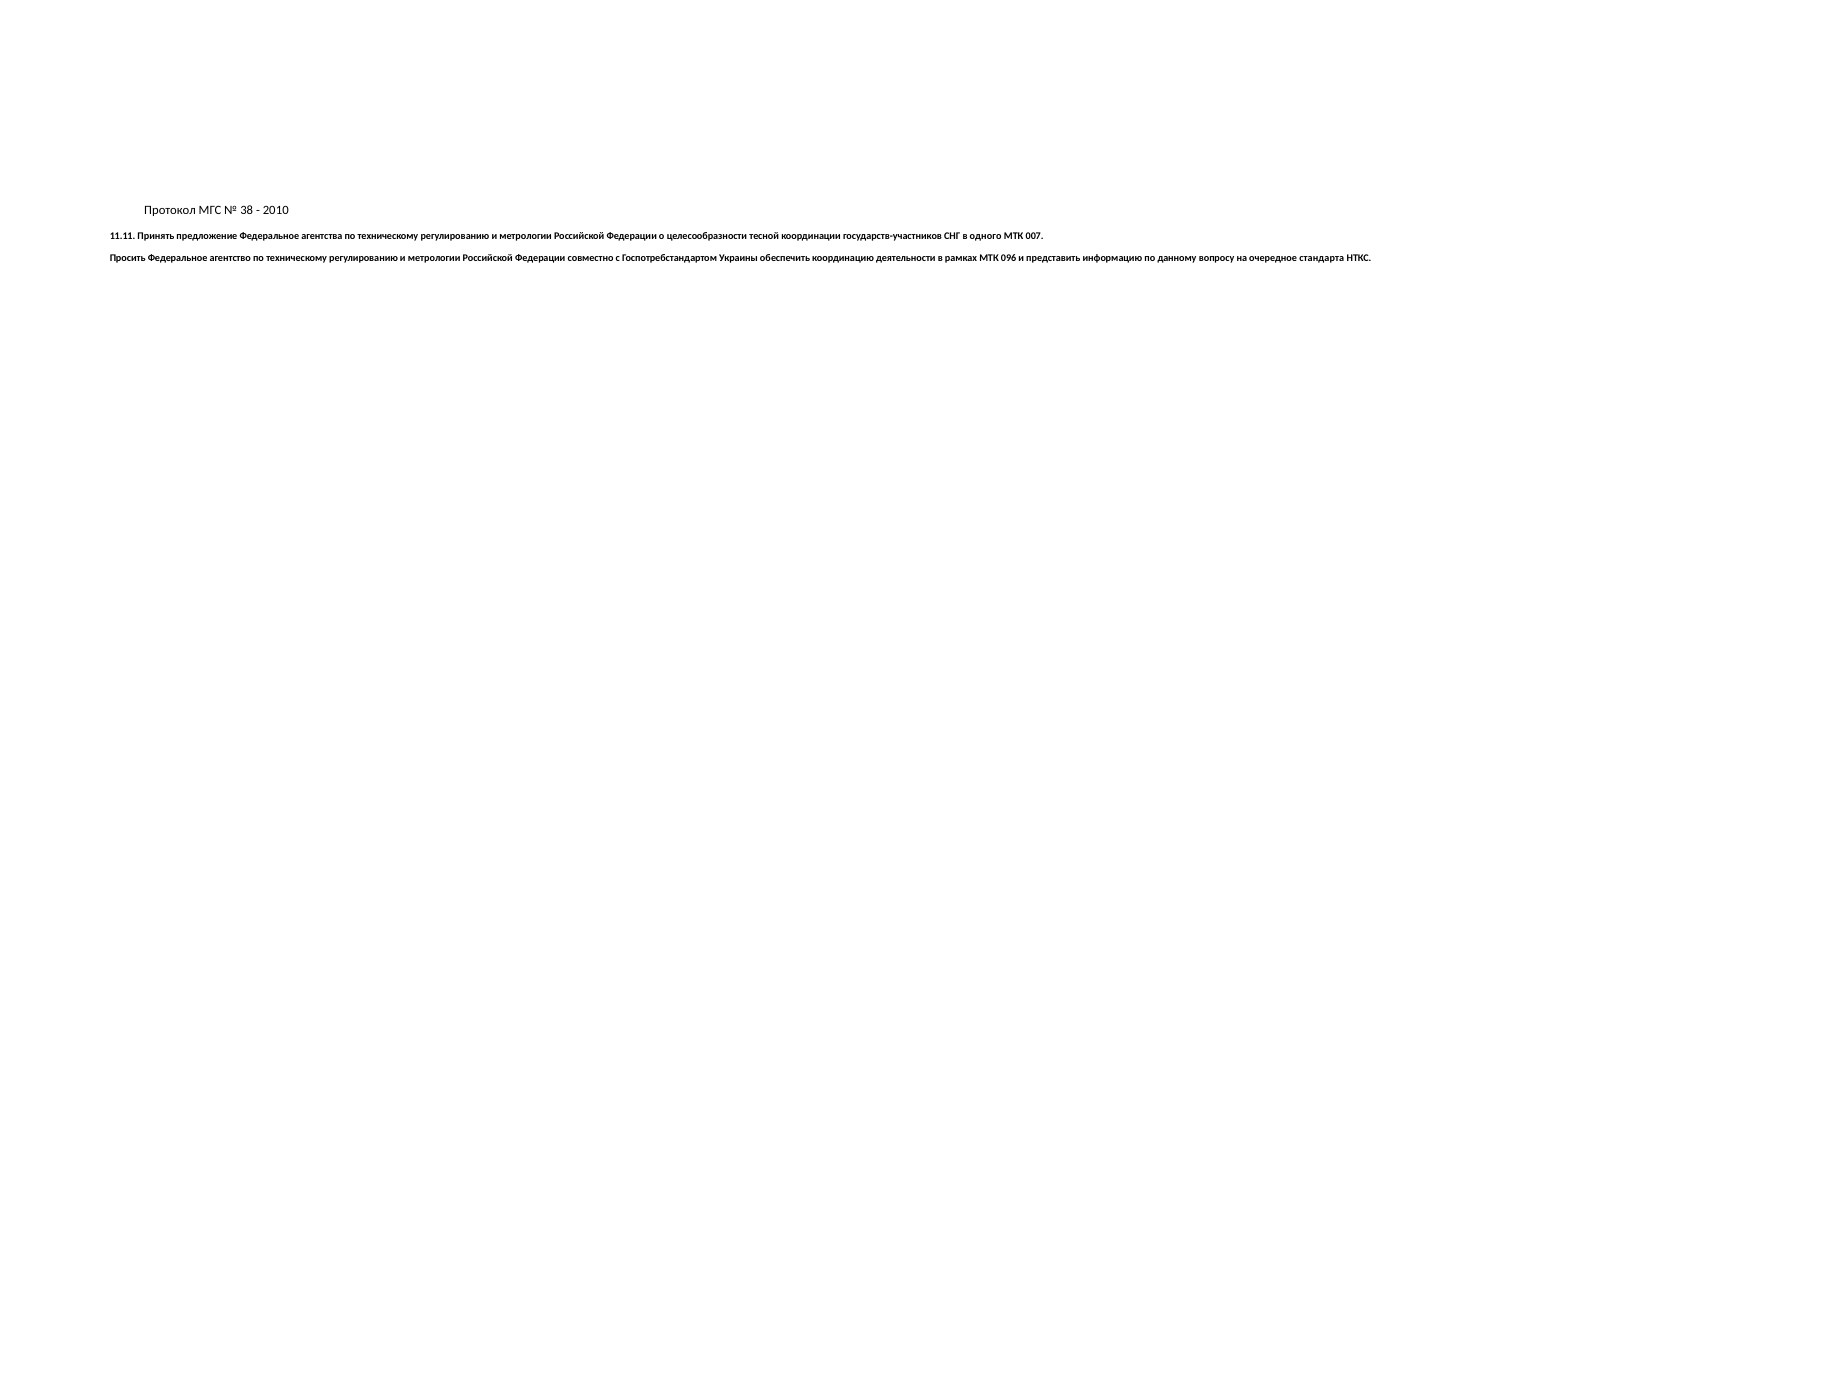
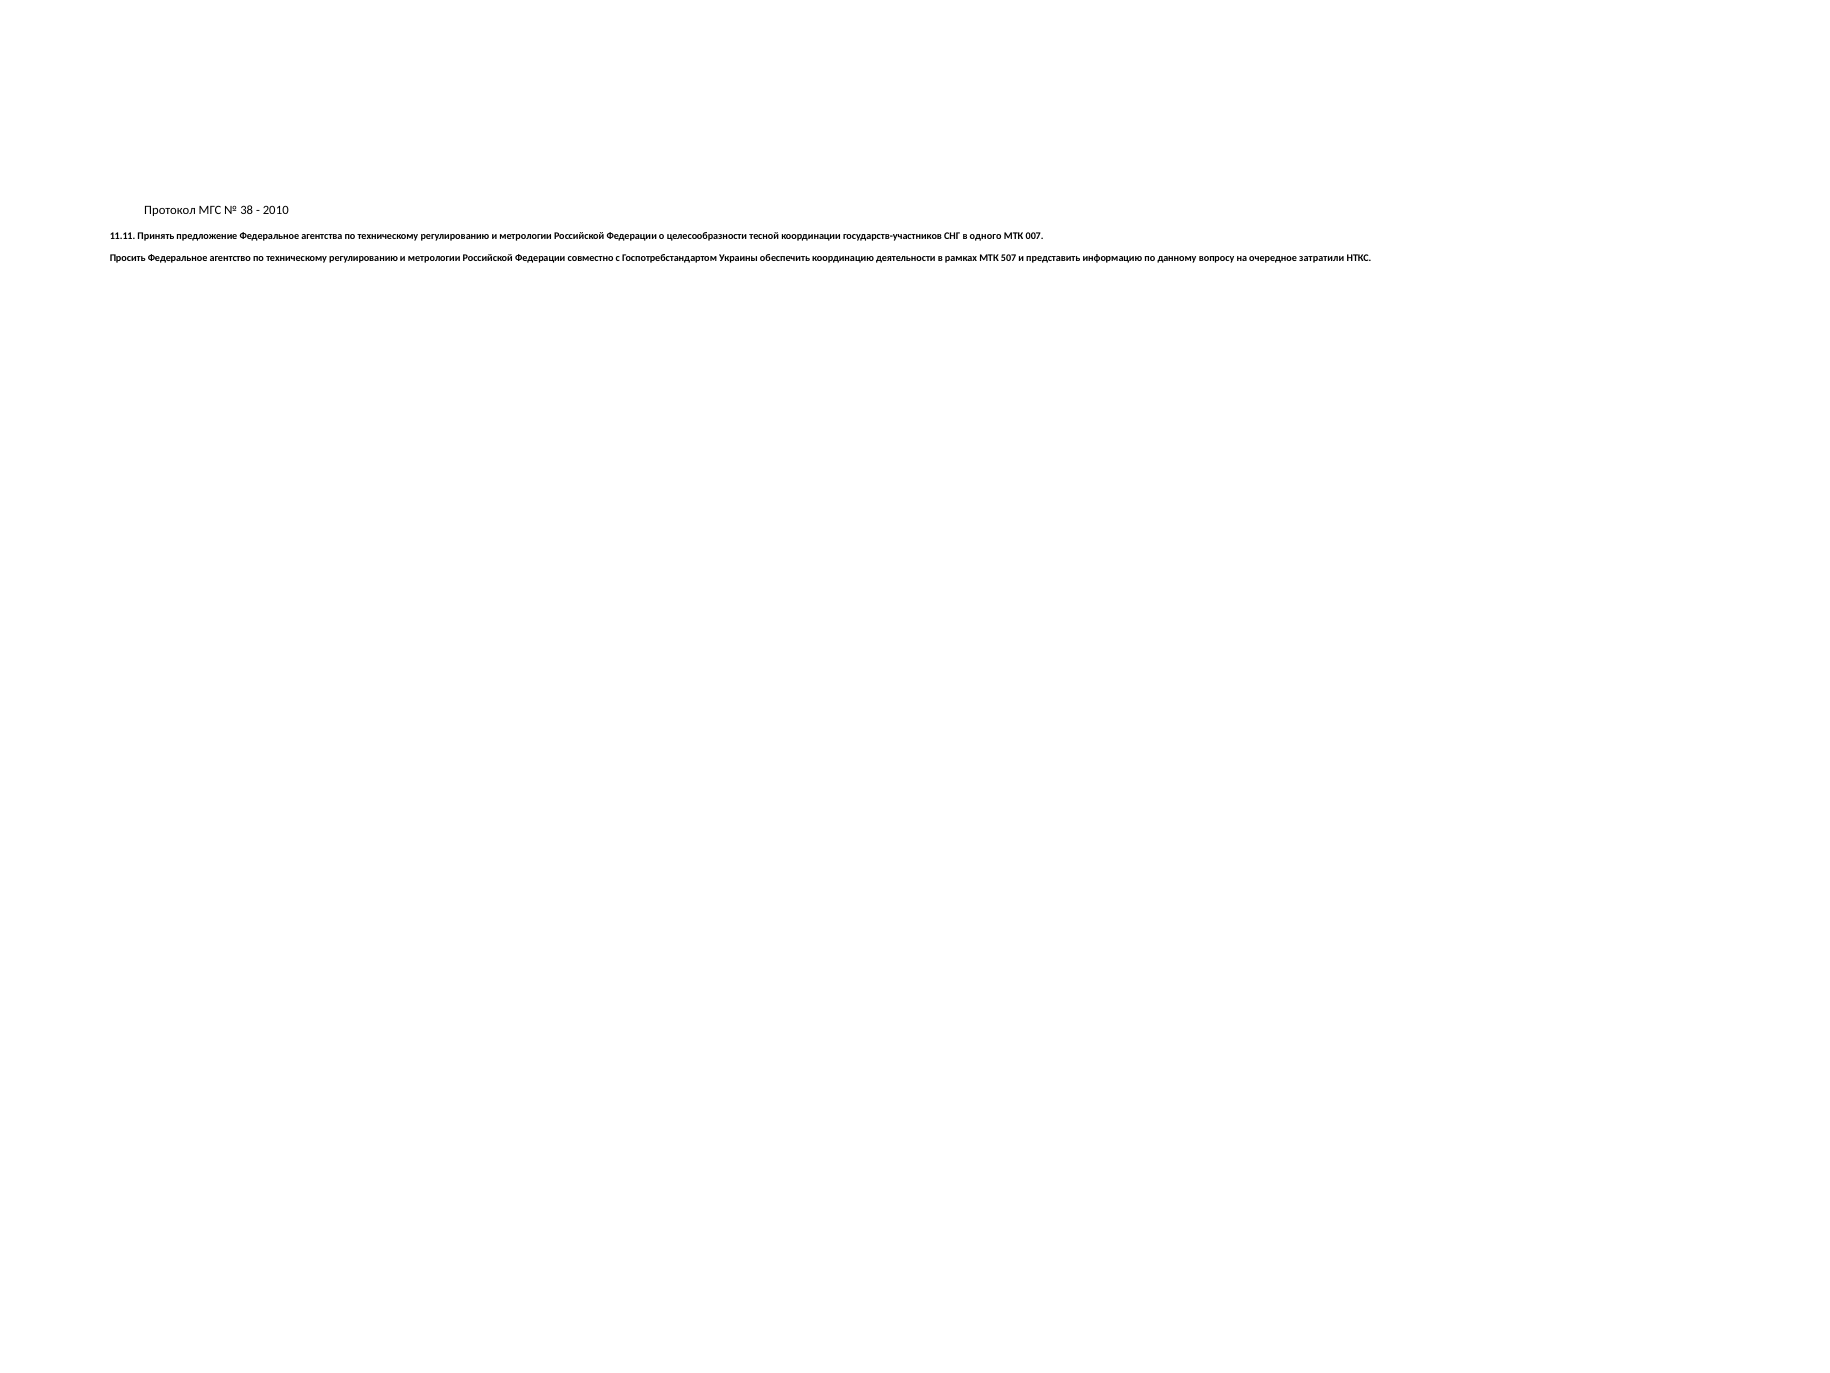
096: 096 -> 507
стандарта: стандарта -> затратили
